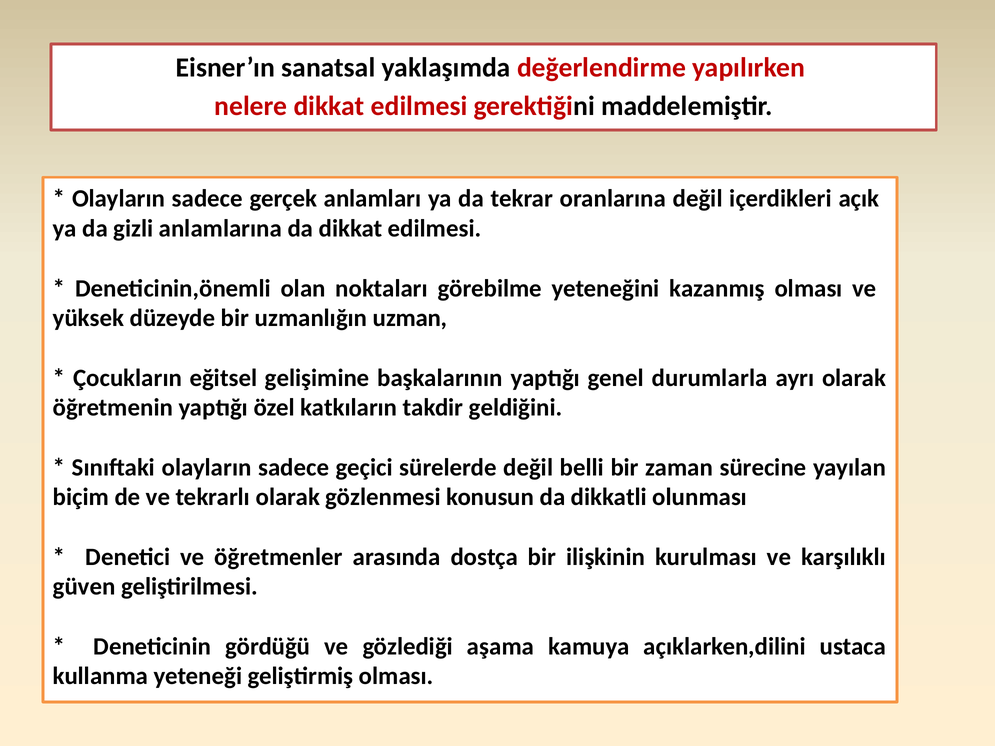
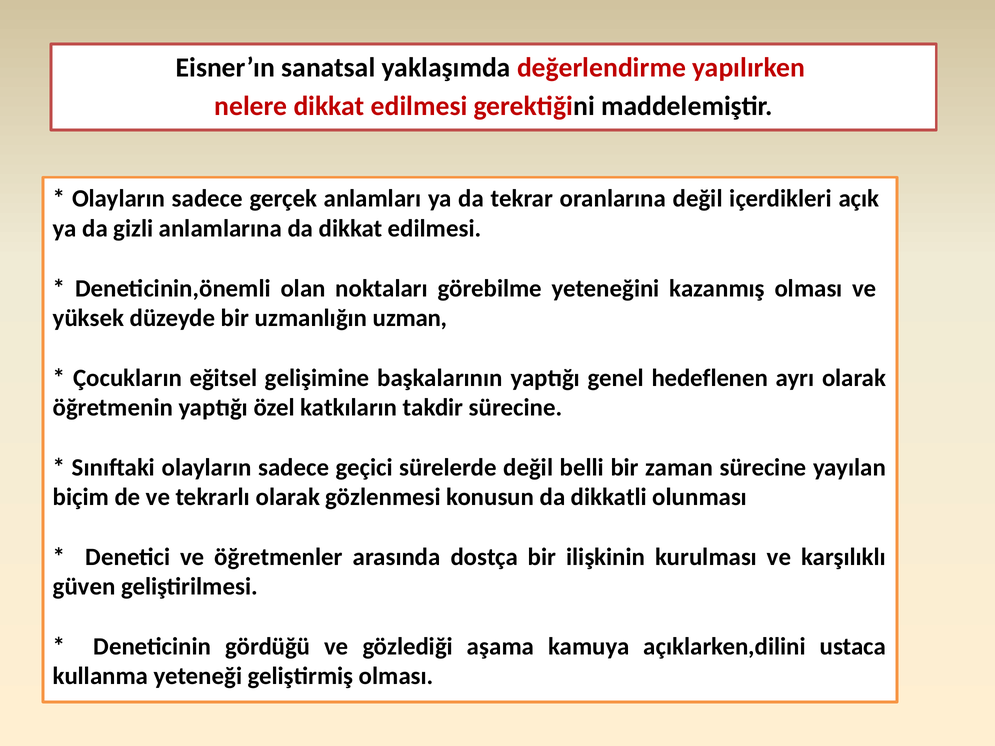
durumlarla: durumlarla -> hedeflenen
takdir geldiğini: geldiğini -> sürecine
